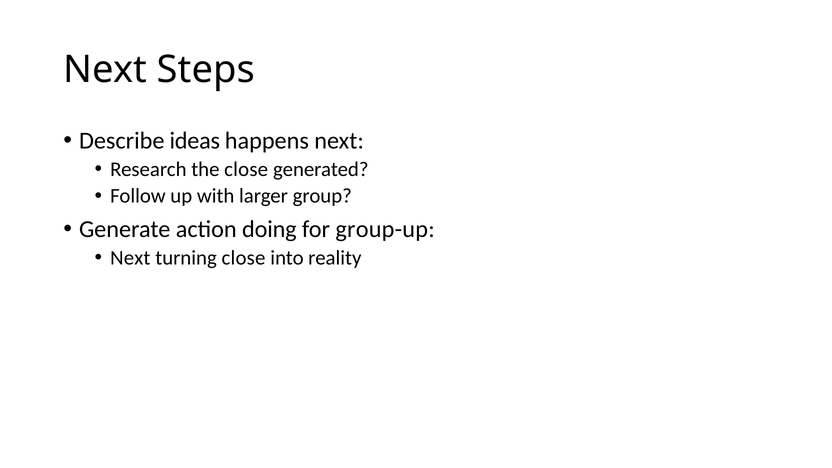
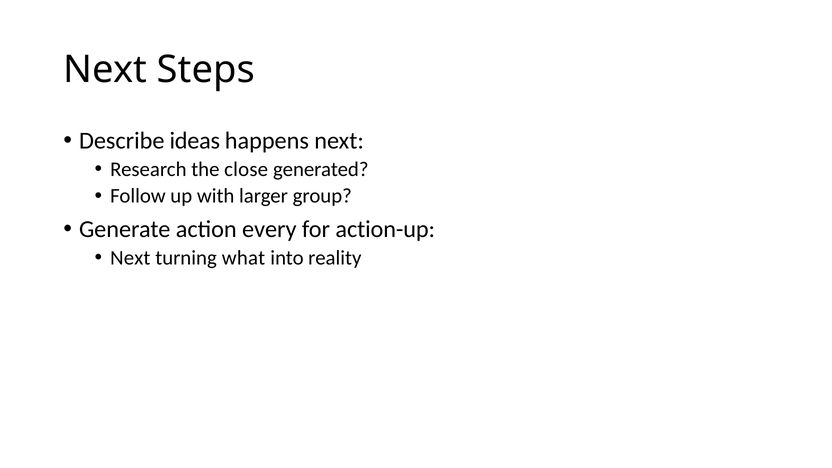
doing: doing -> every
group-up: group-up -> action-up
turning close: close -> what
